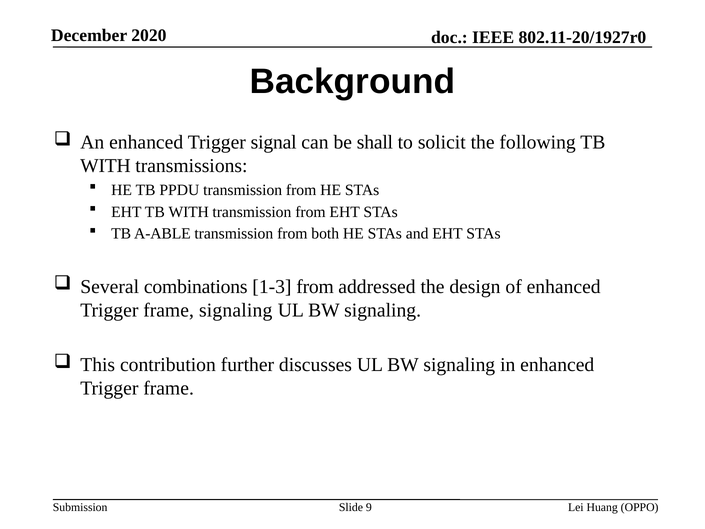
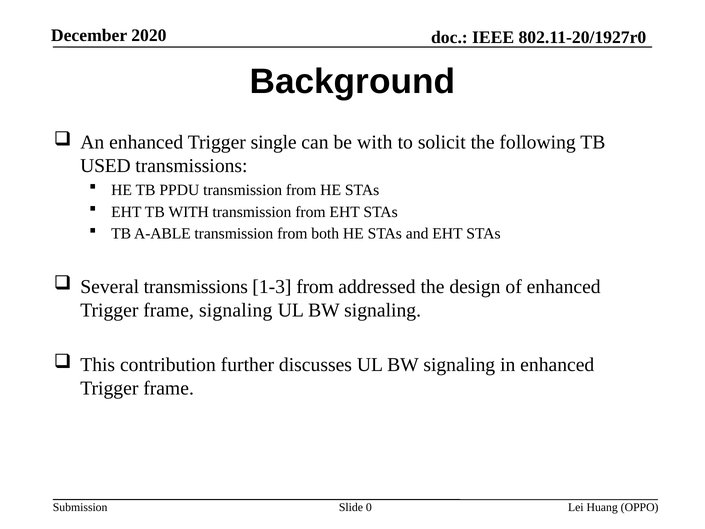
signal: signal -> single
be shall: shall -> with
WITH at (105, 166): WITH -> USED
Several combinations: combinations -> transmissions
9: 9 -> 0
